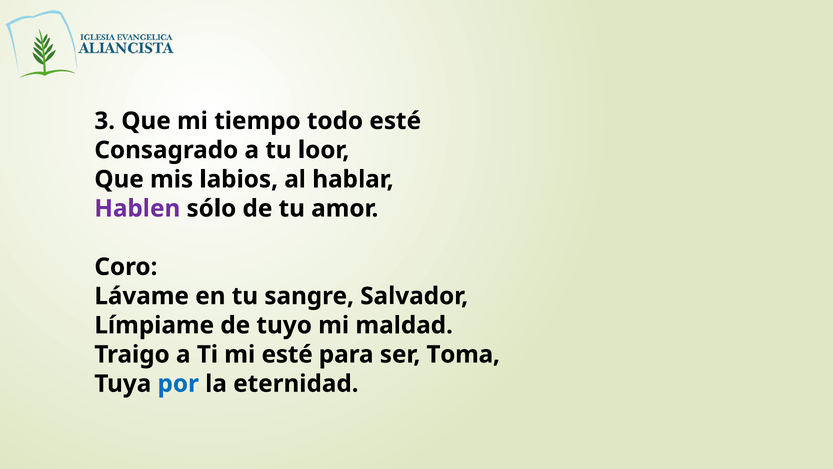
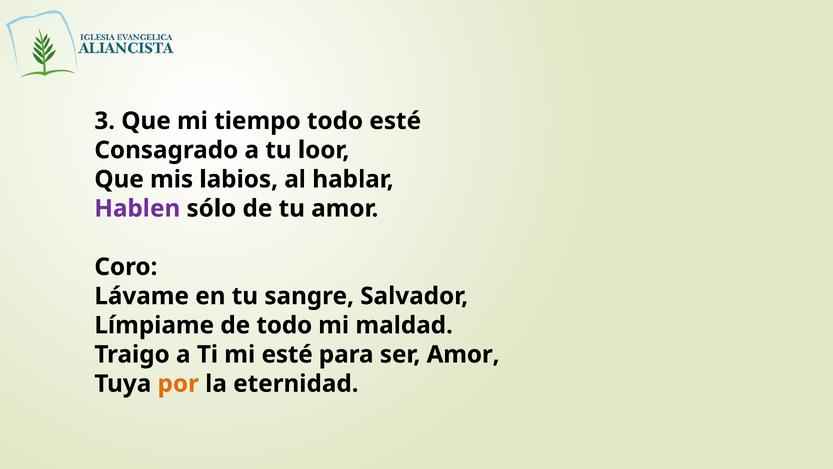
de tuyo: tuyo -> todo
ser Toma: Toma -> Amor
por colour: blue -> orange
